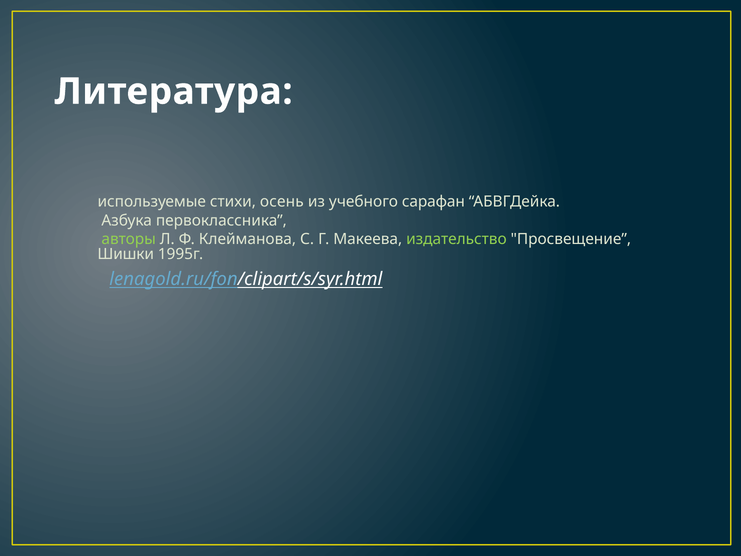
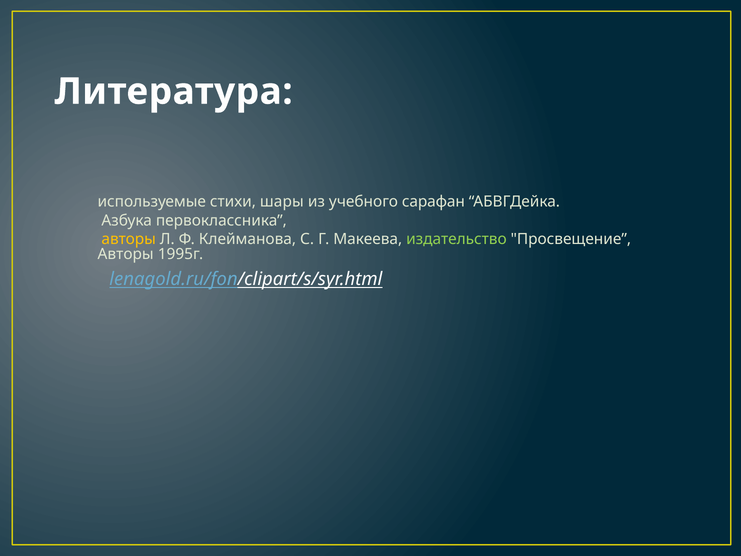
осень: осень -> шары
авторы at (129, 239) colour: light green -> yellow
Шишки at (126, 254): Шишки -> Авторы
